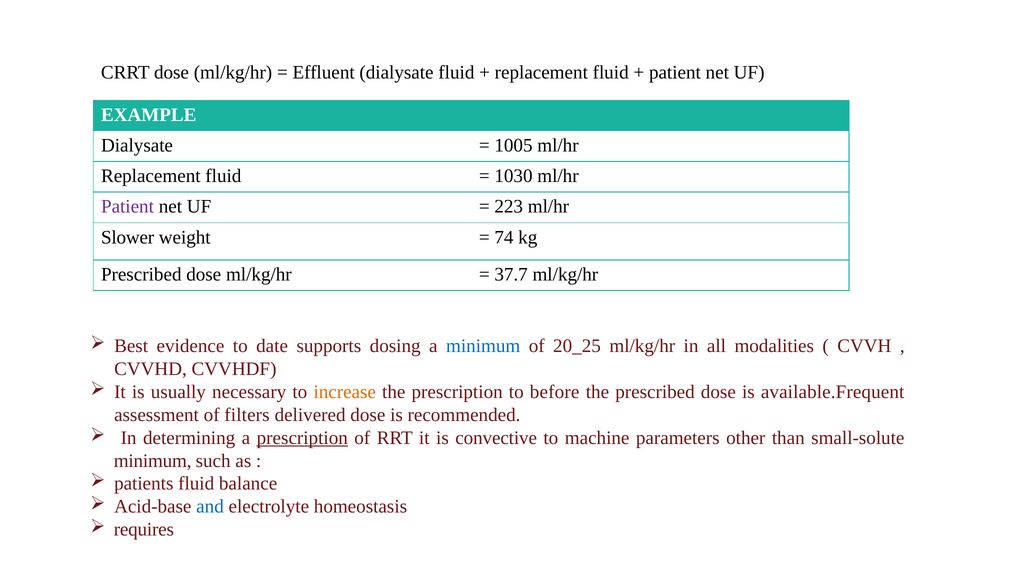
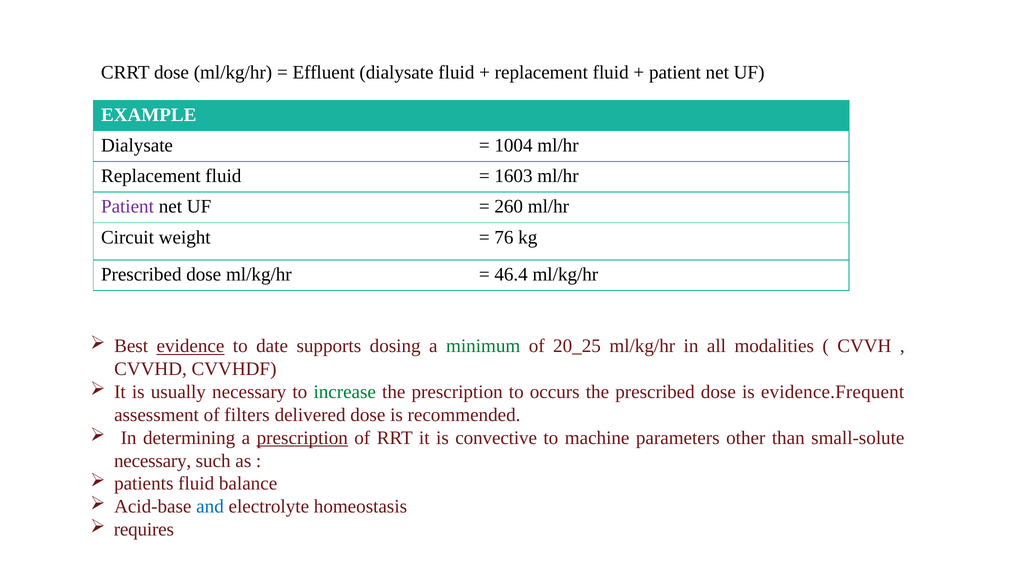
1005: 1005 -> 1004
1030: 1030 -> 1603
223: 223 -> 260
Slower: Slower -> Circuit
74: 74 -> 76
37.7: 37.7 -> 46.4
evidence underline: none -> present
minimum at (483, 346) colour: blue -> green
increase colour: orange -> green
before: before -> occurs
available.Frequent: available.Frequent -> evidence.Frequent
minimum at (153, 461): minimum -> necessary
